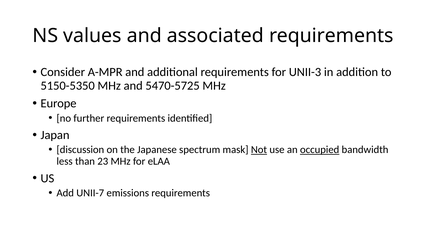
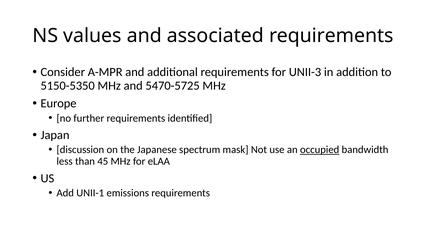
Not underline: present -> none
23: 23 -> 45
UNII-7: UNII-7 -> UNII-1
